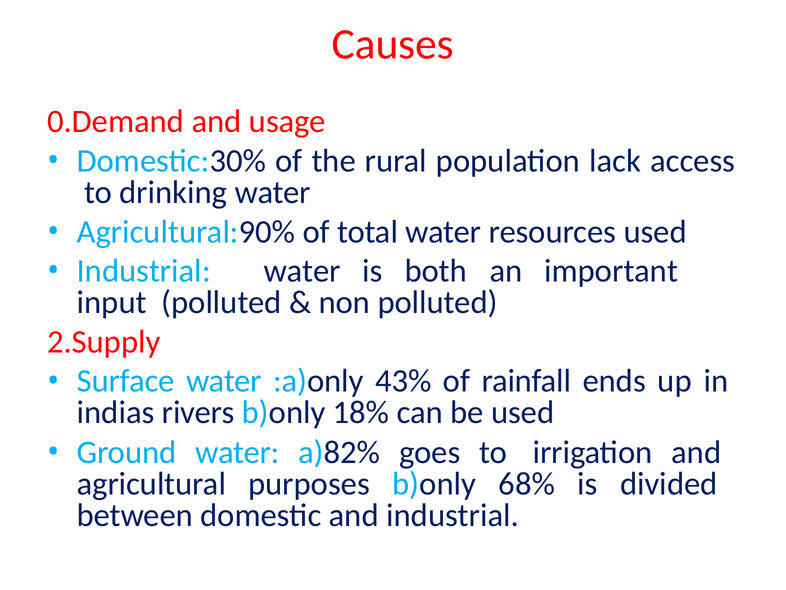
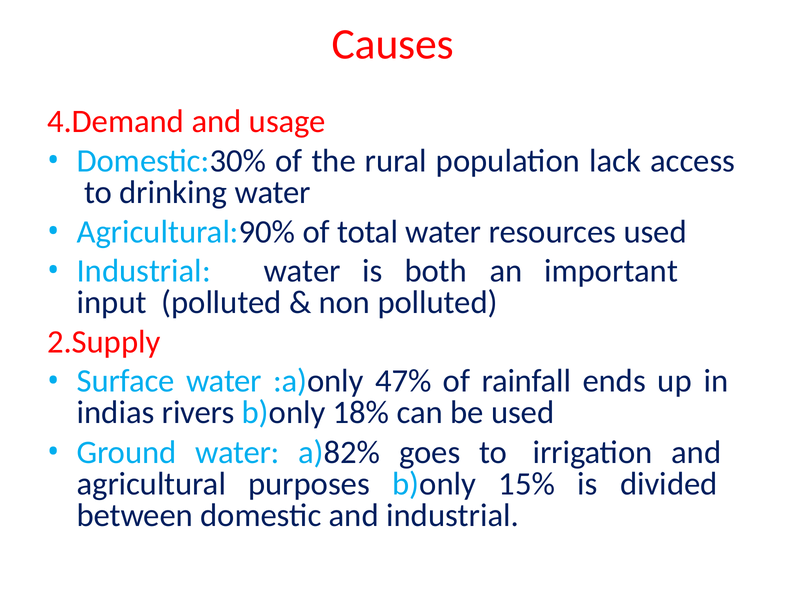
0.Demand: 0.Demand -> 4.Demand
43%: 43% -> 47%
68%: 68% -> 15%
